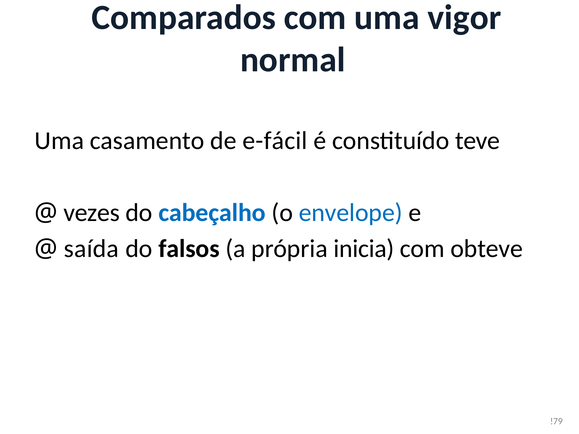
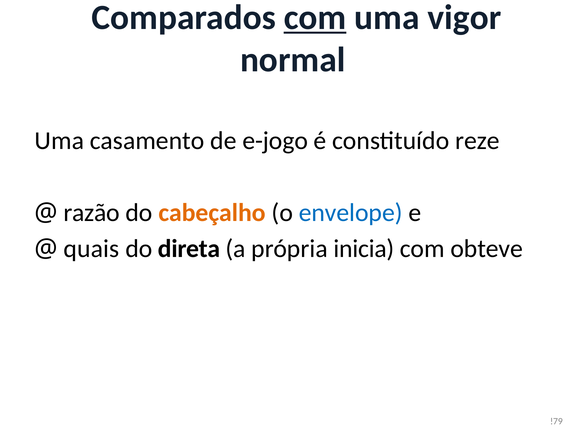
com at (315, 18) underline: none -> present
e-fácil: e-fácil -> e-jogo
teve: teve -> reze
vezes: vezes -> razão
cabeçalho colour: blue -> orange
saída: saída -> quais
falsos: falsos -> direta
